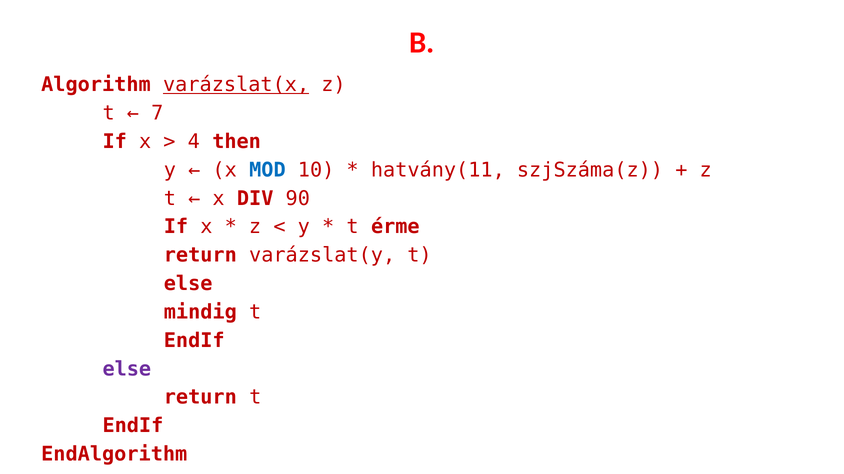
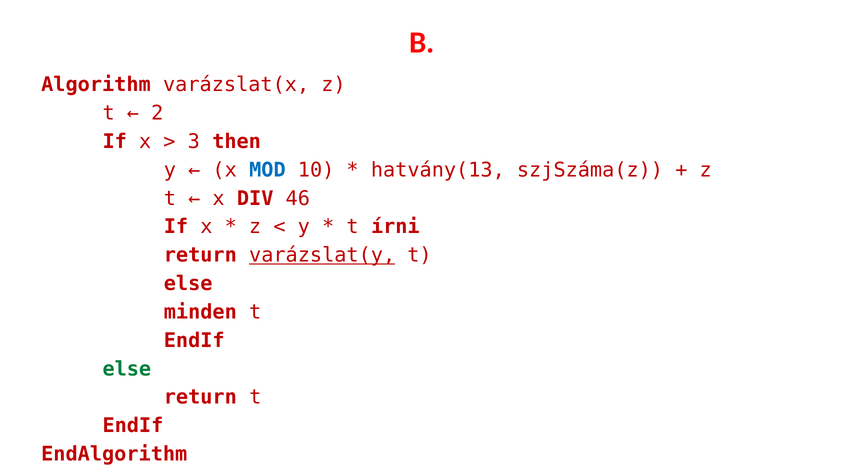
varázslat(x underline: present -> none
7: 7 -> 2
4: 4 -> 3
hatvány(11: hatvány(11 -> hatvány(13
90: 90 -> 46
érme: érme -> írni
varázslat(y underline: none -> present
mindig: mindig -> minden
else at (127, 369) colour: purple -> green
